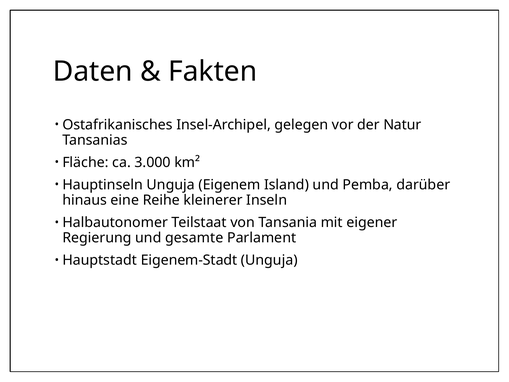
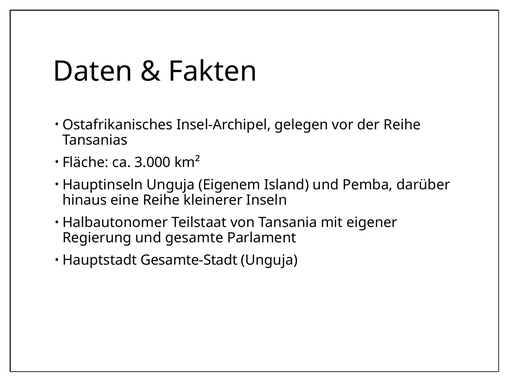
der Natur: Natur -> Reihe
Eigenem-Stadt: Eigenem-Stadt -> Gesamte-Stadt
